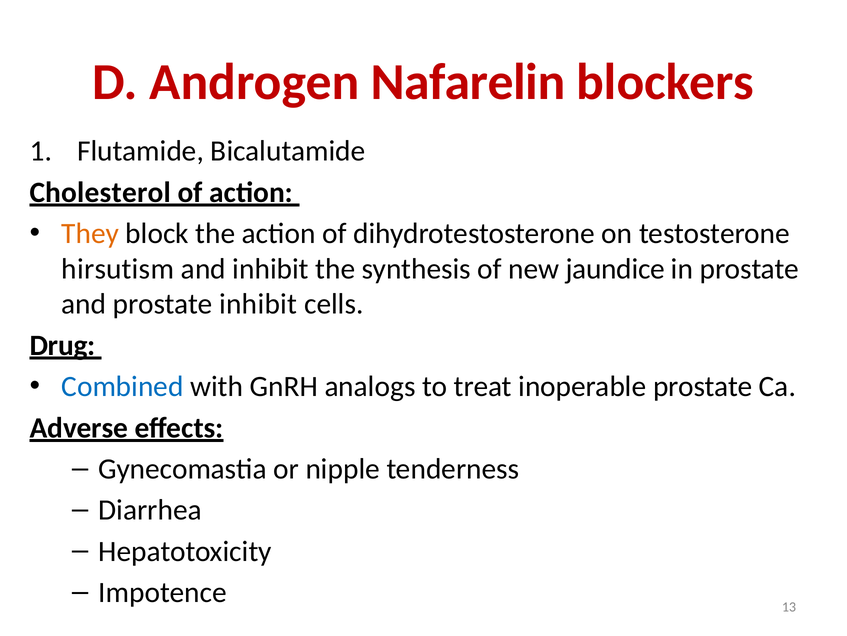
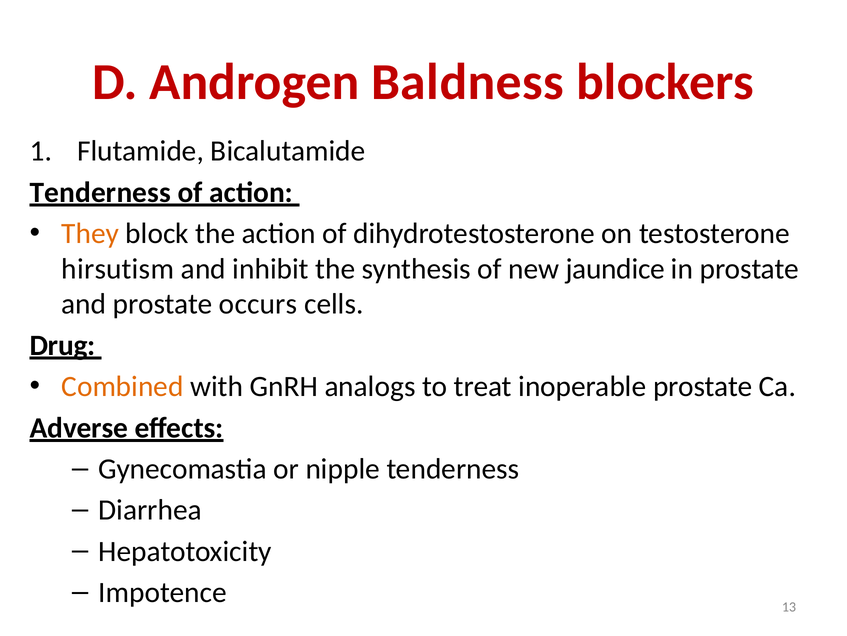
Nafarelin: Nafarelin -> Baldness
Cholesterol at (100, 192): Cholesterol -> Tenderness
prostate inhibit: inhibit -> occurs
Combined colour: blue -> orange
